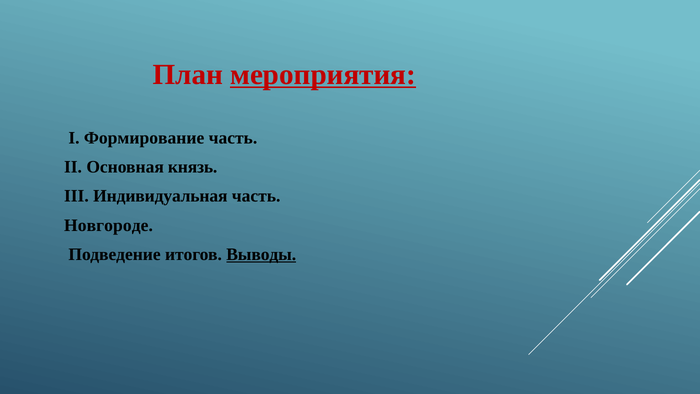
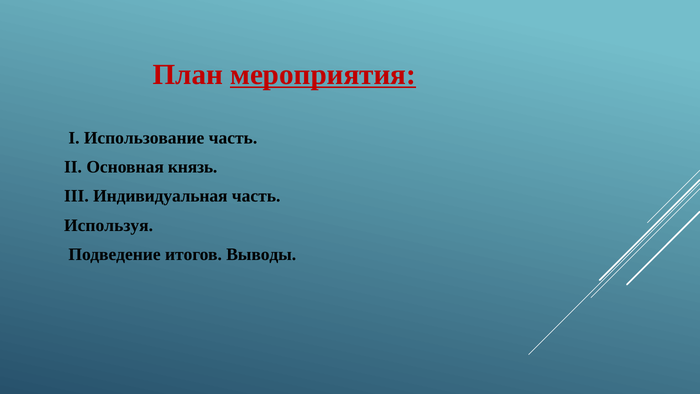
Формирование: Формирование -> Использование
Новгороде: Новгороде -> Используя
Выводы underline: present -> none
